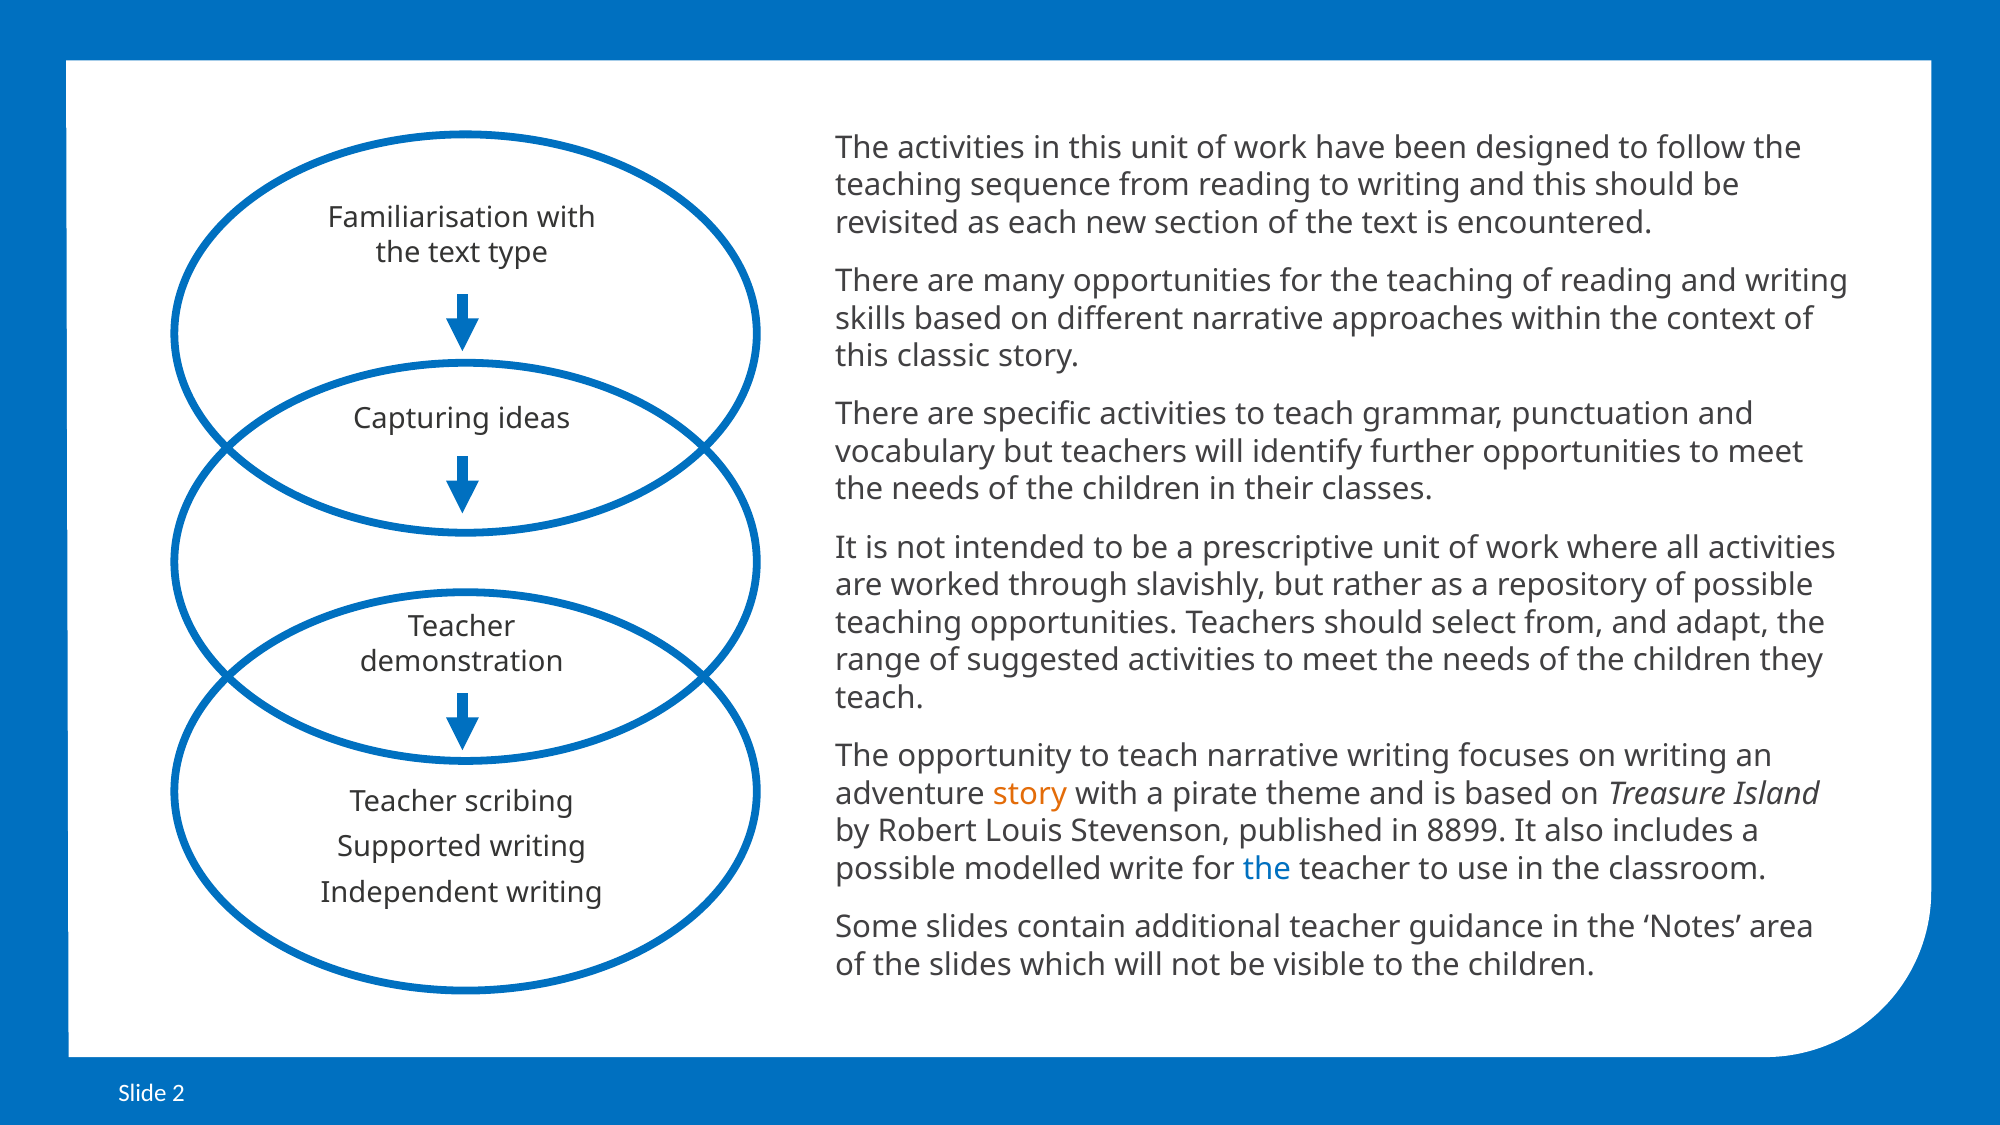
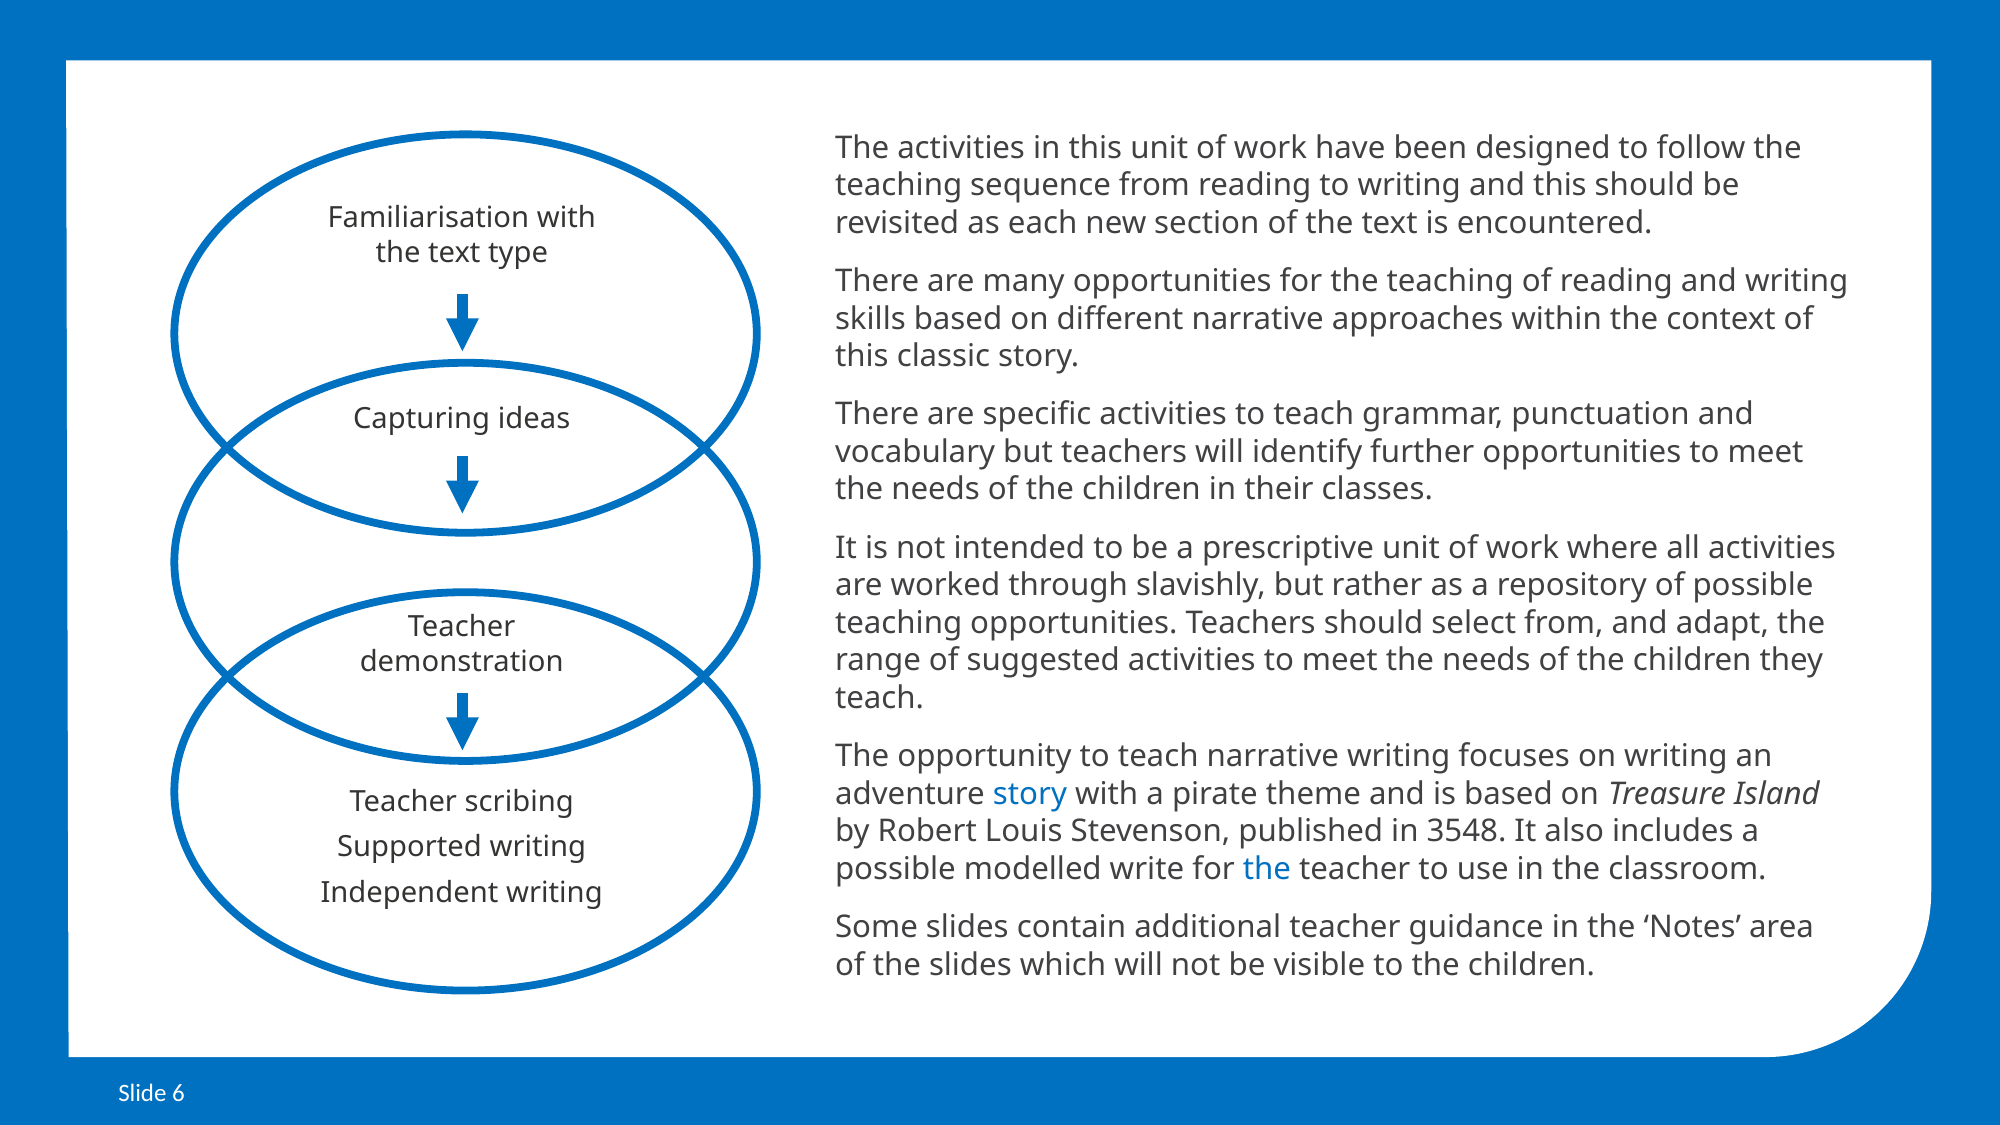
story at (1030, 794) colour: orange -> blue
8899: 8899 -> 3548
2: 2 -> 6
